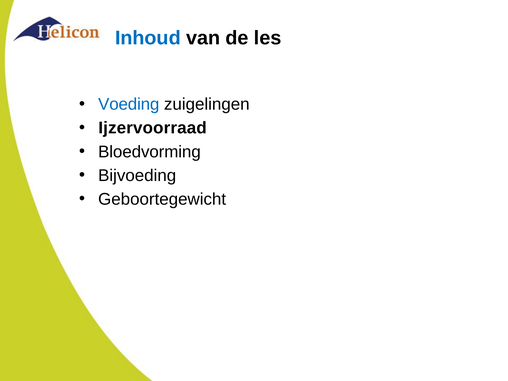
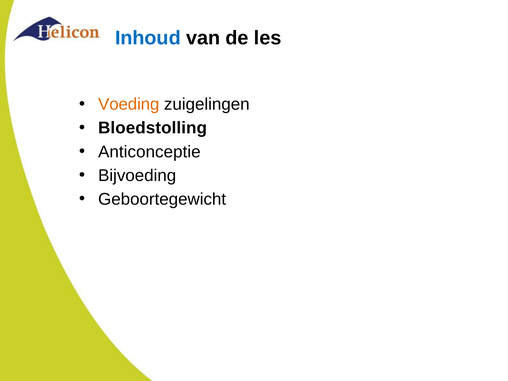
Voeding colour: blue -> orange
Ijzervoorraad: Ijzervoorraad -> Bloedstolling
Bloedvorming: Bloedvorming -> Anticonceptie
